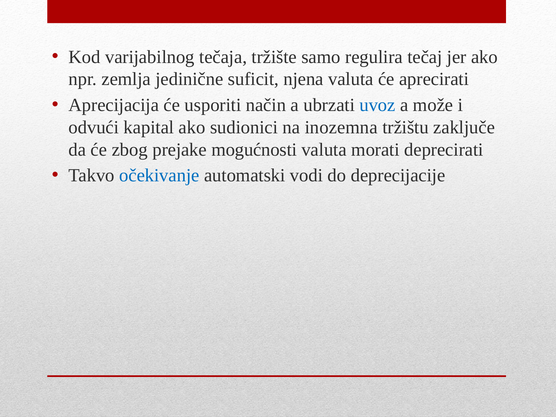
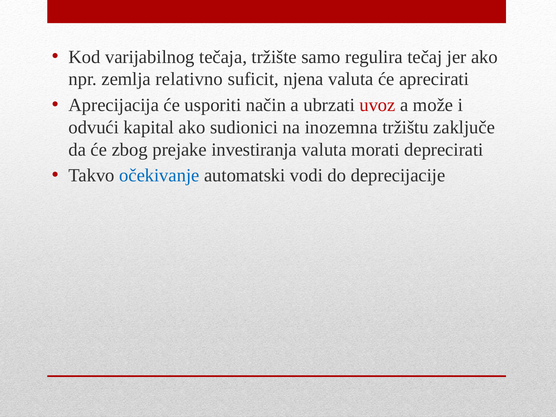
jedinične: jedinične -> relativno
uvoz colour: blue -> red
mogućnosti: mogućnosti -> investiranja
